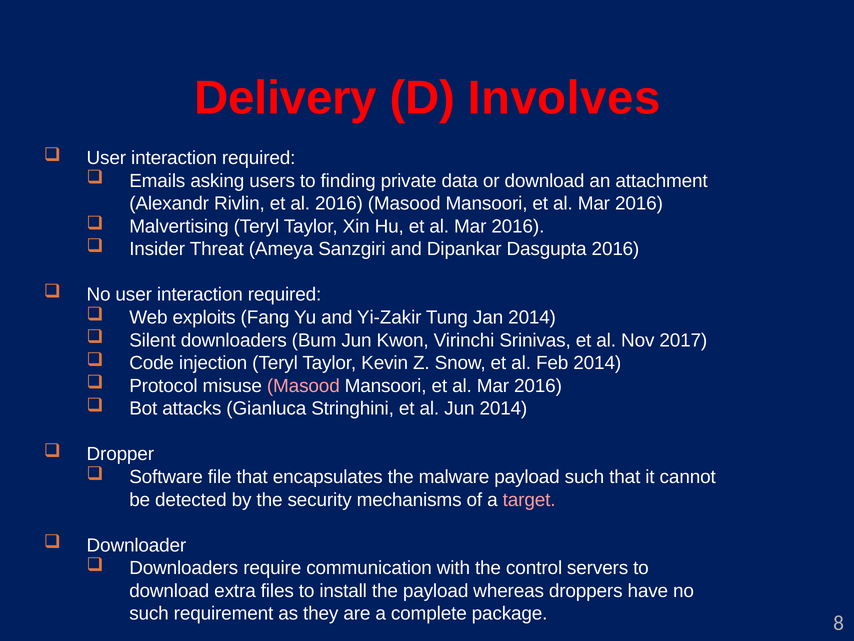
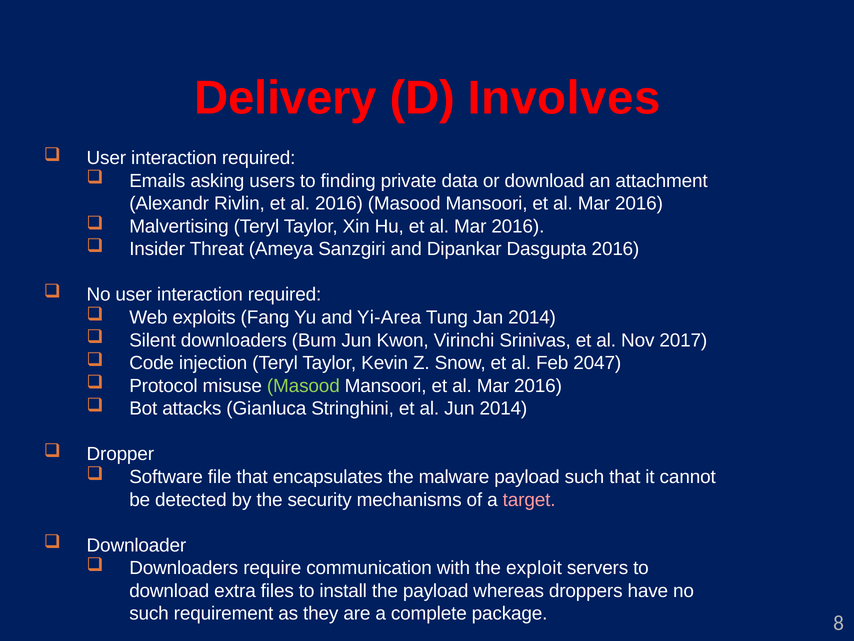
Yi-Zakir: Yi-Zakir -> Yi-Area
Feb 2014: 2014 -> 2047
Masood at (303, 386) colour: pink -> light green
control: control -> exploit
